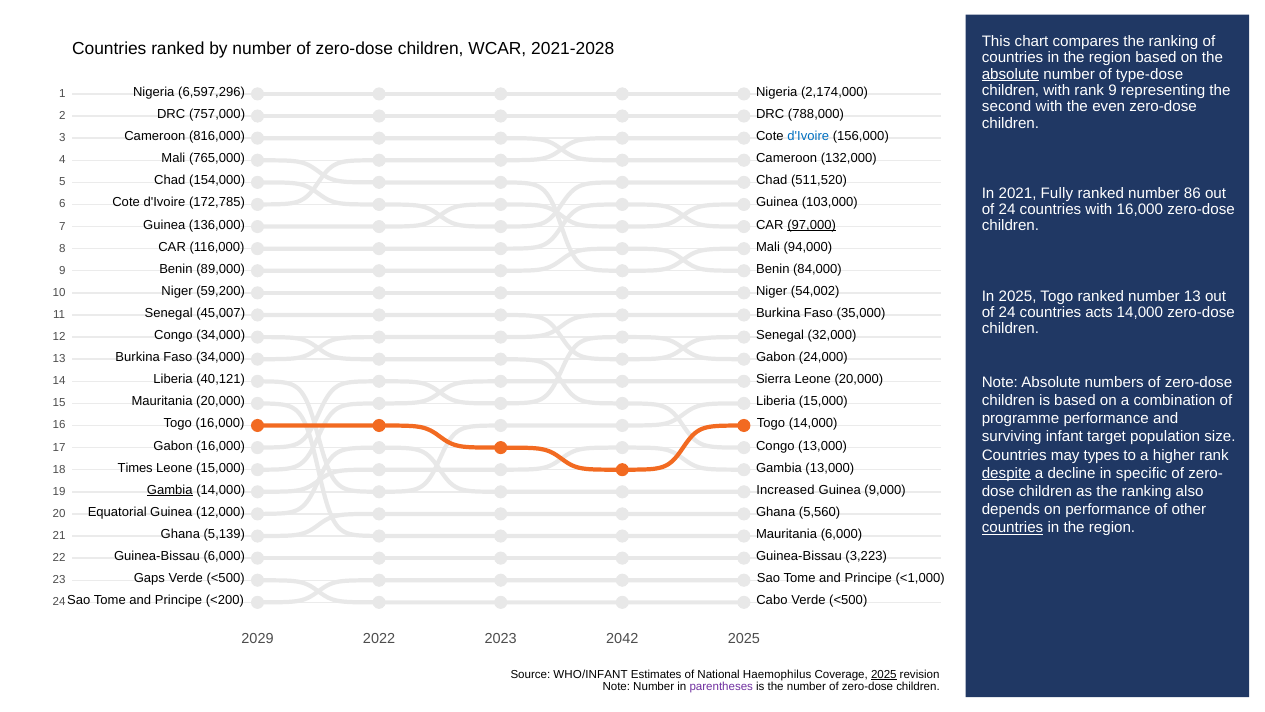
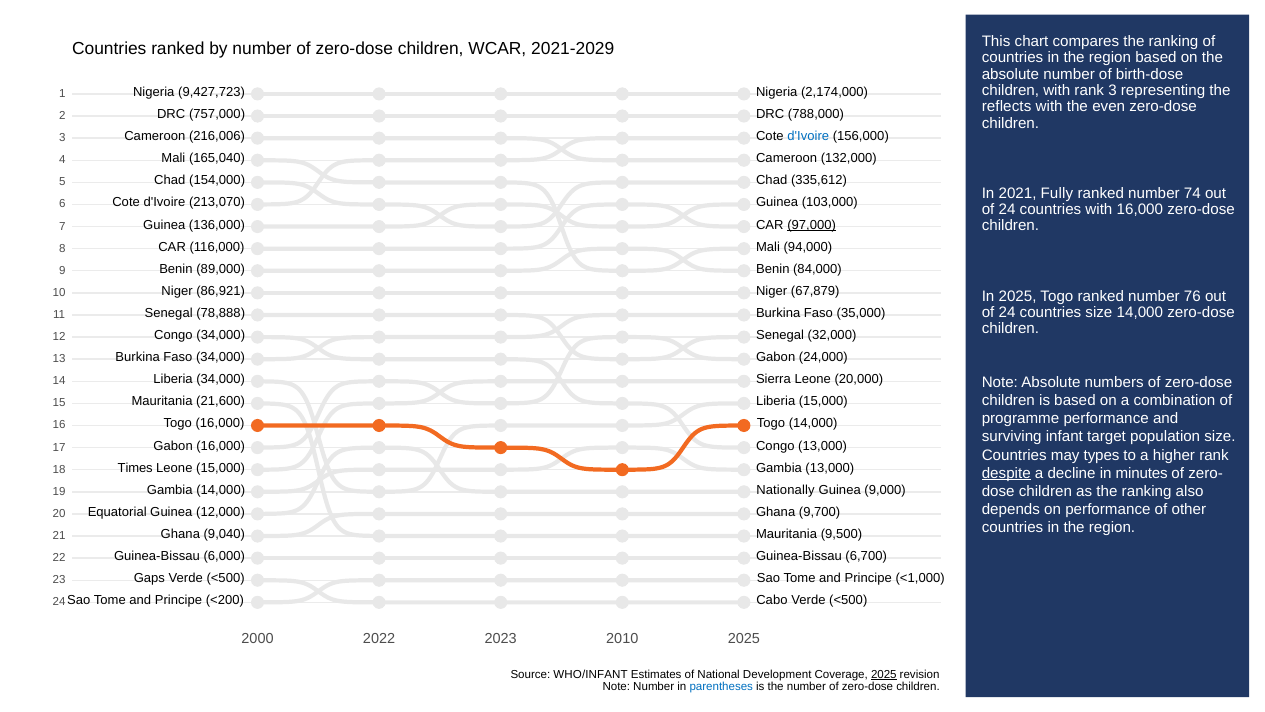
2021-2028: 2021-2028 -> 2021-2029
absolute at (1010, 74) underline: present -> none
type-dose: type-dose -> birth-dose
rank 9: 9 -> 3
6,597,296: 6,597,296 -> 9,427,723
second: second -> reflects
816,000: 816,000 -> 216,006
765,000: 765,000 -> 165,040
511,520: 511,520 -> 335,612
86: 86 -> 74
172,785: 172,785 -> 213,070
59,200: 59,200 -> 86,921
54,002: 54,002 -> 67,879
number 13: 13 -> 76
countries acts: acts -> size
45,007: 45,007 -> 78,888
Liberia 40,121: 40,121 -> 34,000
Mauritania 20,000: 20,000 -> 21,600
specific: specific -> minutes
Gambia at (170, 490) underline: present -> none
Increased: Increased -> Nationally
5,560: 5,560 -> 9,700
countries at (1013, 528) underline: present -> none
5,139: 5,139 -> 9,040
Mauritania 6,000: 6,000 -> 9,500
3,223: 3,223 -> 6,700
2029: 2029 -> 2000
2042: 2042 -> 2010
Haemophilus: Haemophilus -> Development
parentheses colour: purple -> blue
